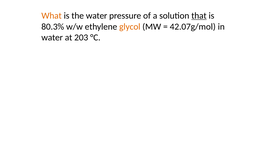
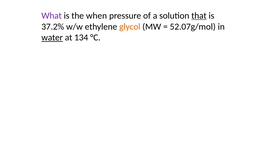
What colour: orange -> purple
the water: water -> when
80.3%: 80.3% -> 37.2%
42.07g/mol: 42.07g/mol -> 52.07g/mol
water at (52, 38) underline: none -> present
203: 203 -> 134
